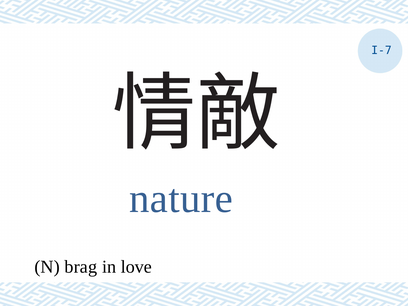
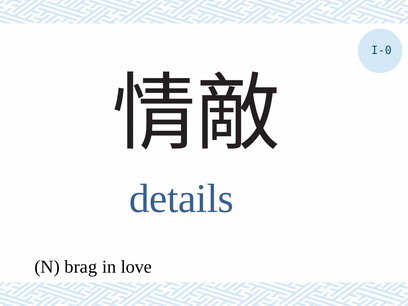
I-7: I-7 -> I-0
nature: nature -> details
